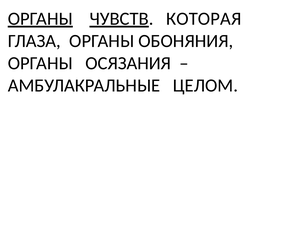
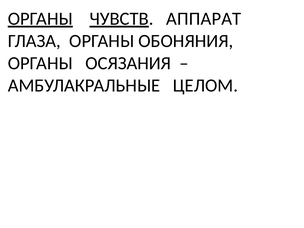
КОТОРАЯ: КОТОРАЯ -> АППАРАТ
